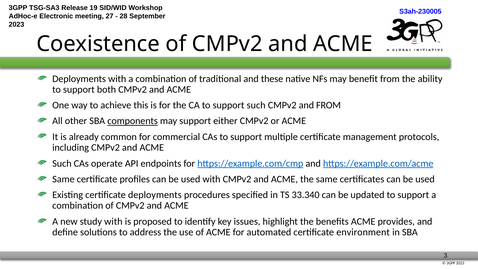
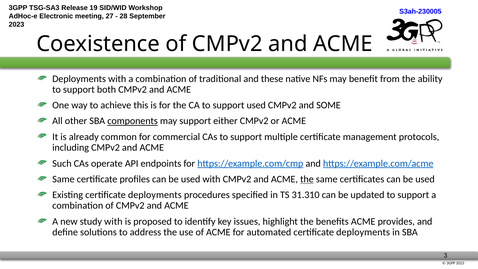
support such: such -> used
and FROM: FROM -> SOME
the at (307, 179) underline: none -> present
33.340: 33.340 -> 31.310
automated certificate environment: environment -> deployments
